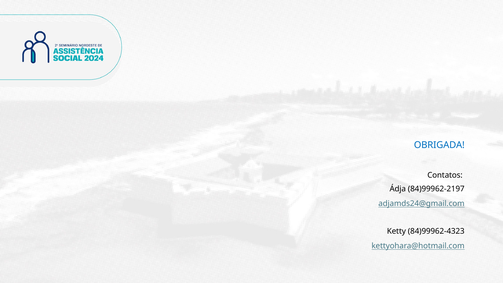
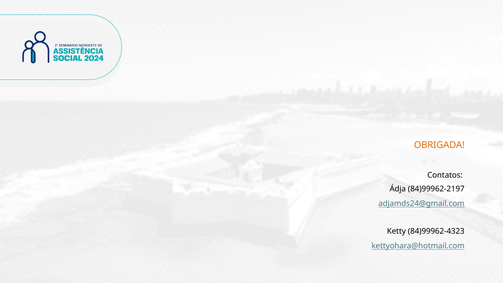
OBRIGADA colour: blue -> orange
